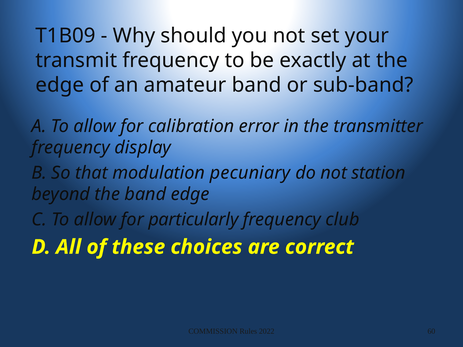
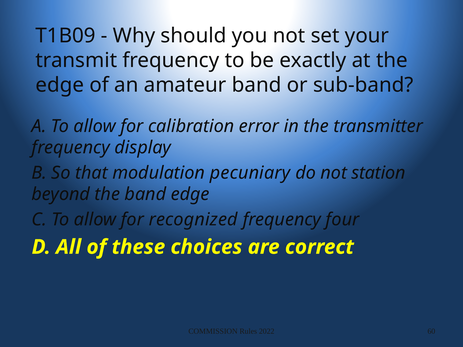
particularly: particularly -> recognized
club: club -> four
